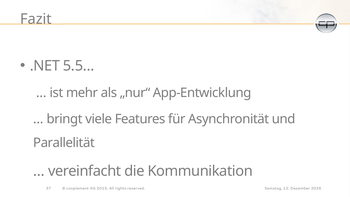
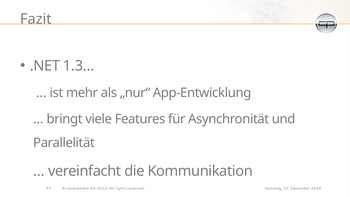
5.5…: 5.5… -> 1.3…
